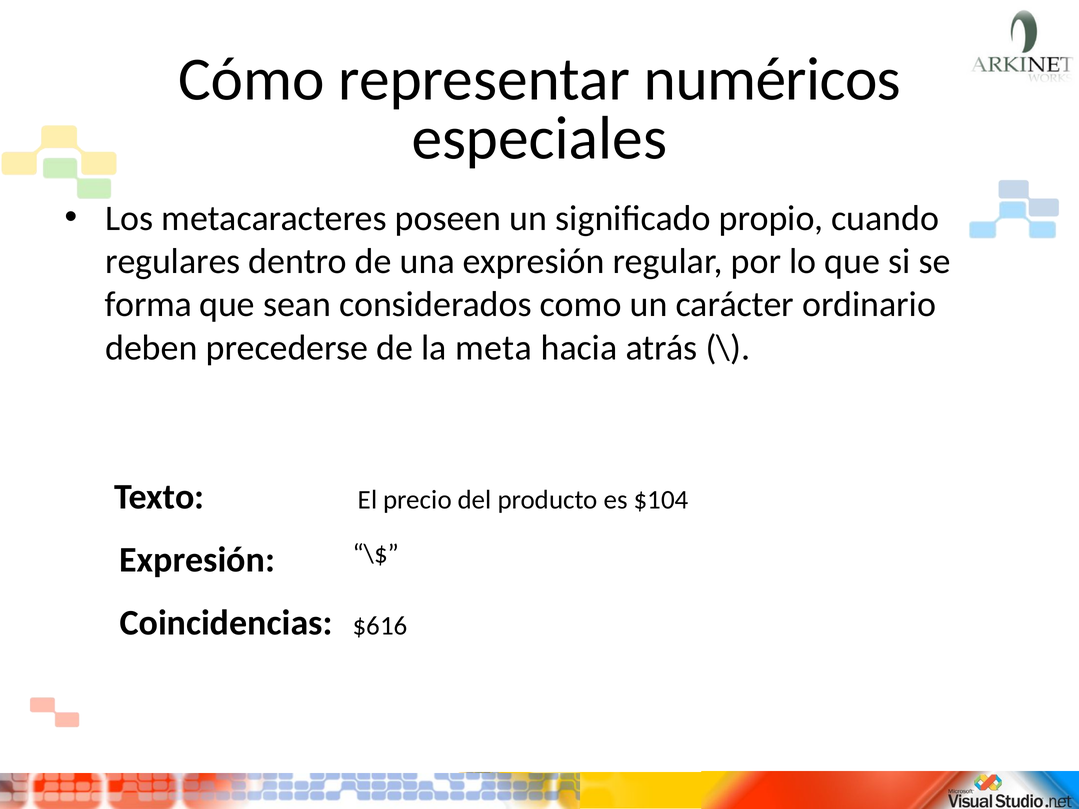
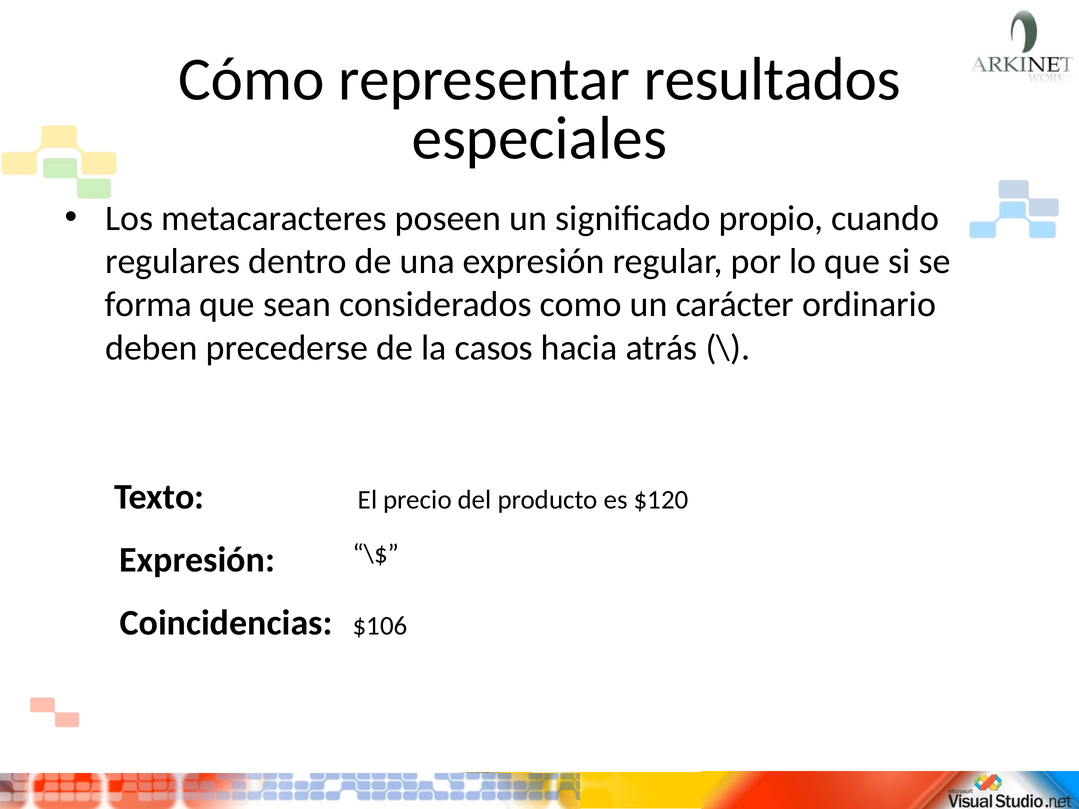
numéricos: numéricos -> resultados
meta: meta -> casos
$104: $104 -> $120
$616: $616 -> $106
